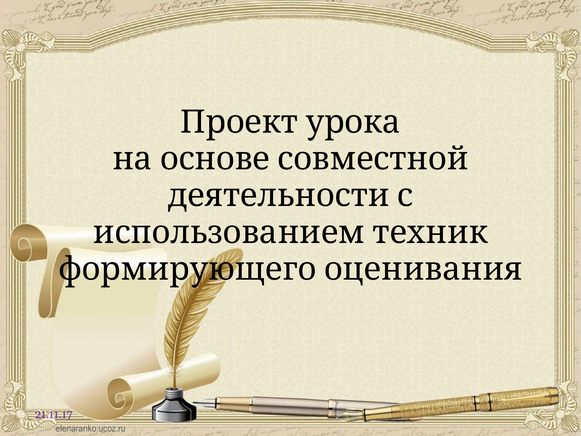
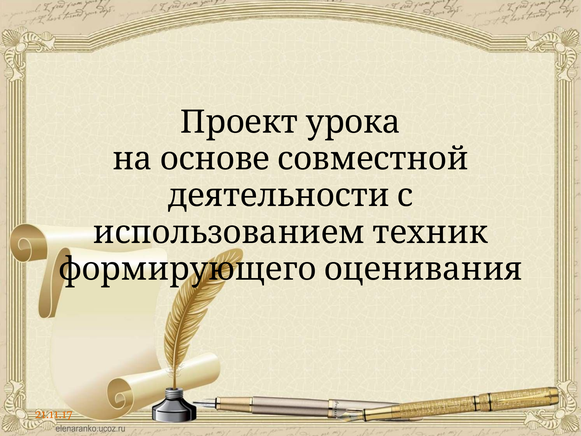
21.11.17 colour: purple -> orange
